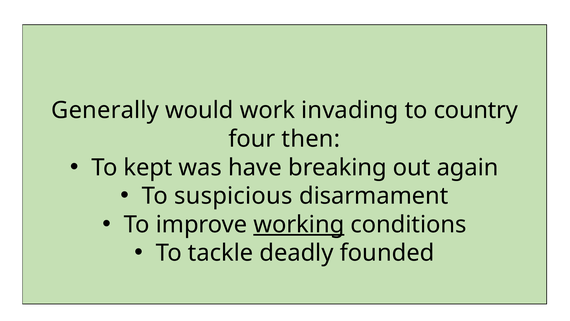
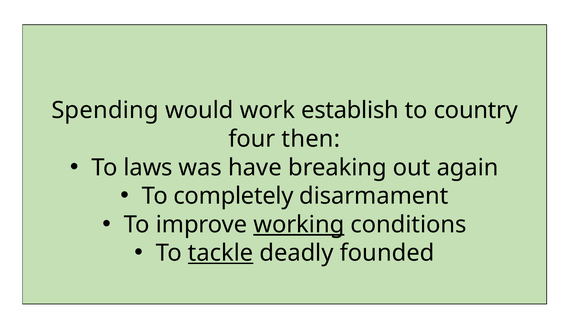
Generally: Generally -> Spending
invading: invading -> establish
kept: kept -> laws
suspicious: suspicious -> completely
tackle underline: none -> present
